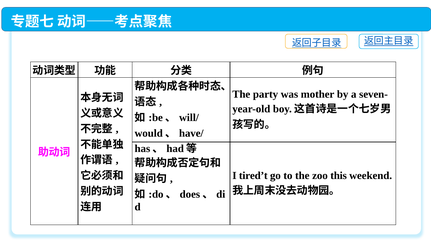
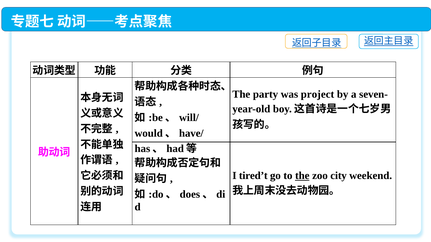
mother: mother -> project
the at (302, 176) underline: none -> present
this: this -> city
